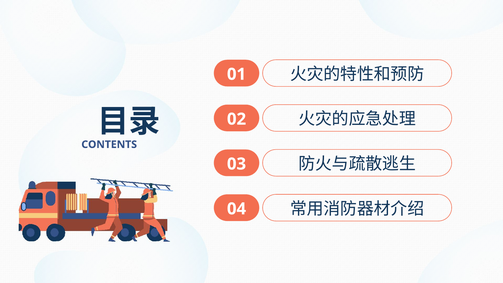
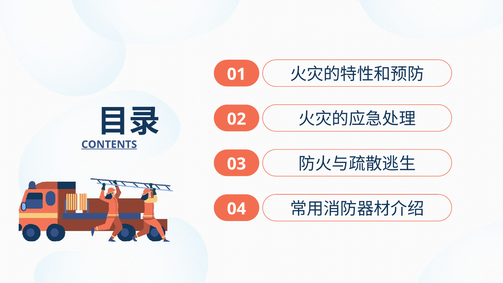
CONTENTS underline: none -> present
